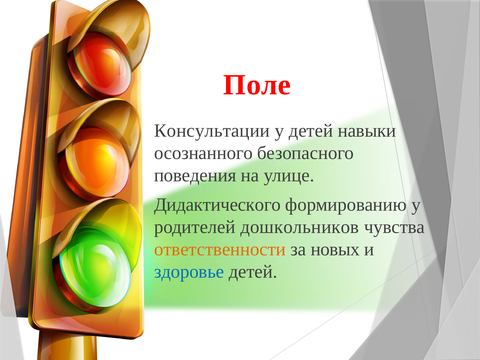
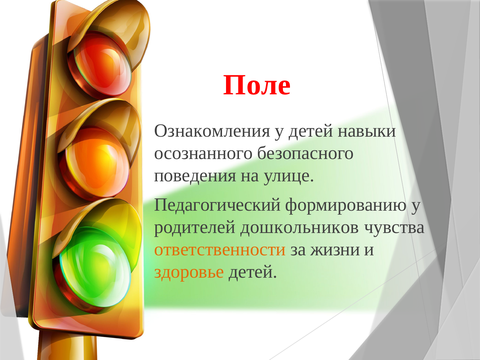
Консультации: Консультации -> Ознакомления
Дидактического: Дидактического -> Педагогический
новых: новых -> жизни
здоровье colour: blue -> orange
